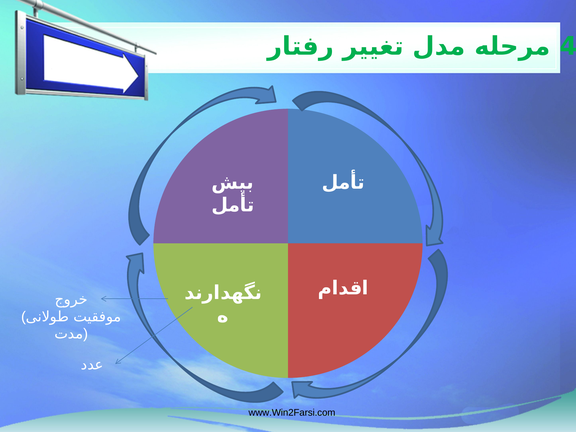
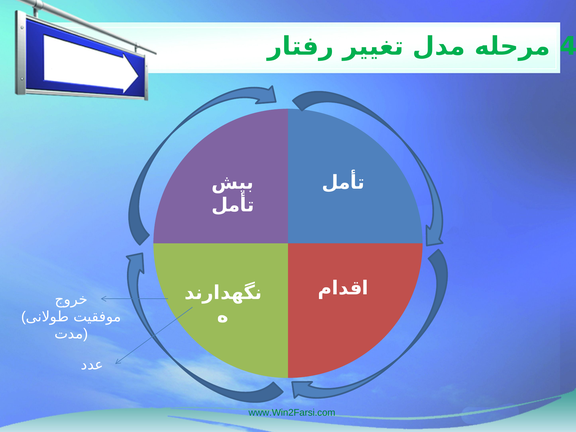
www.Win2Farsi.com colour: black -> green
